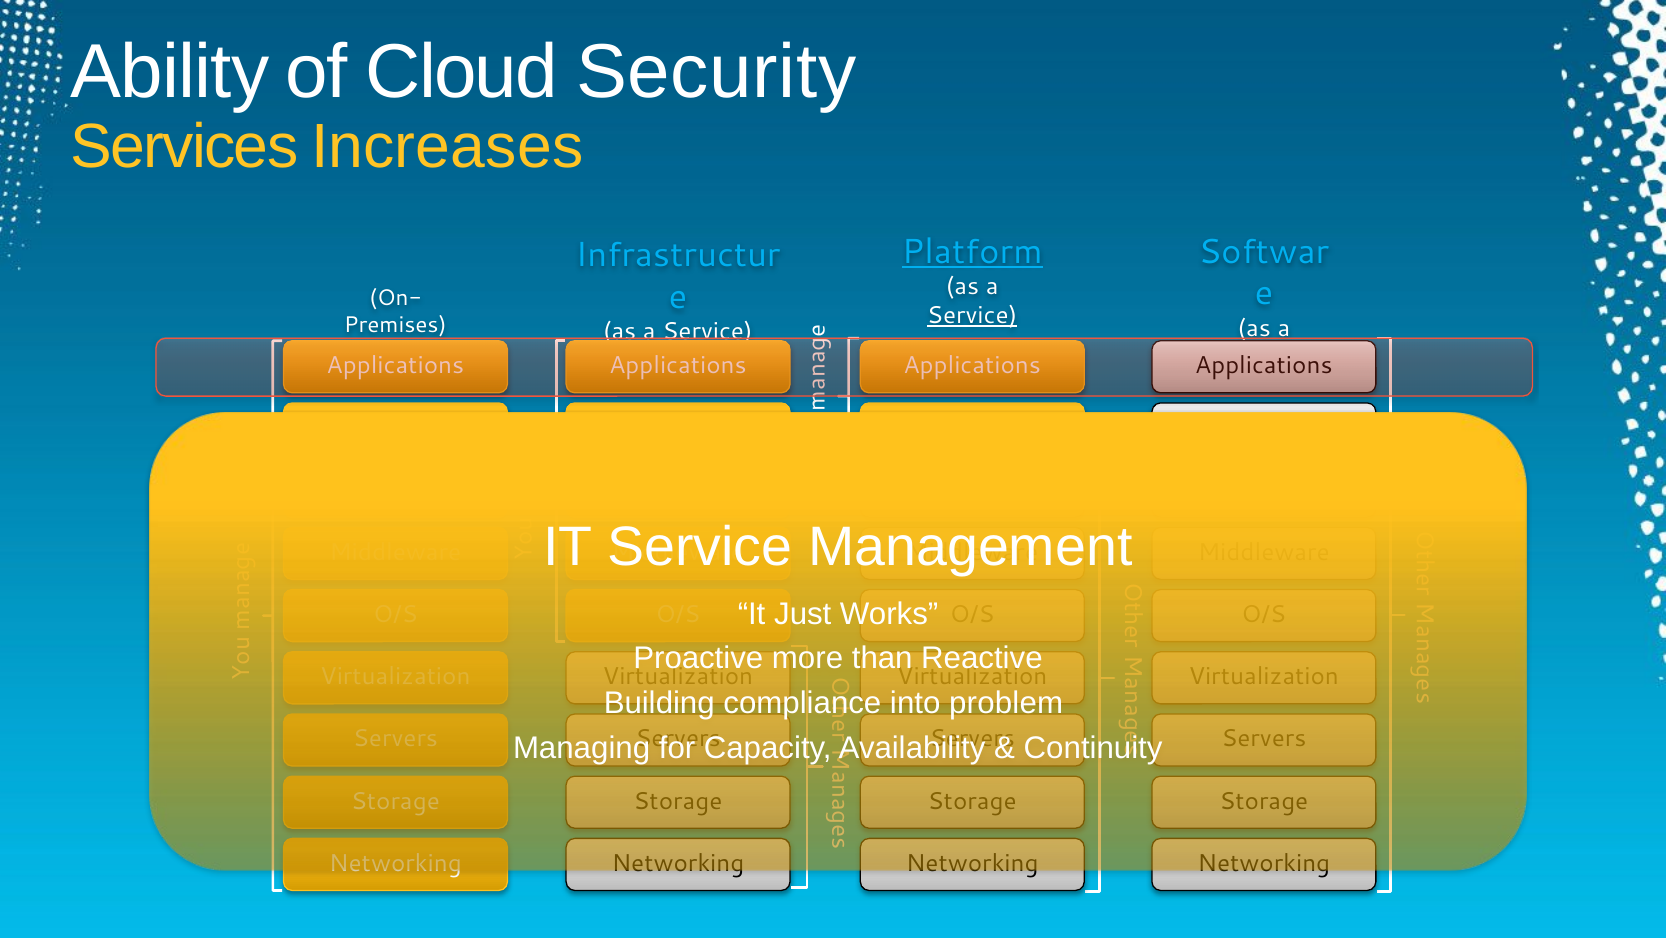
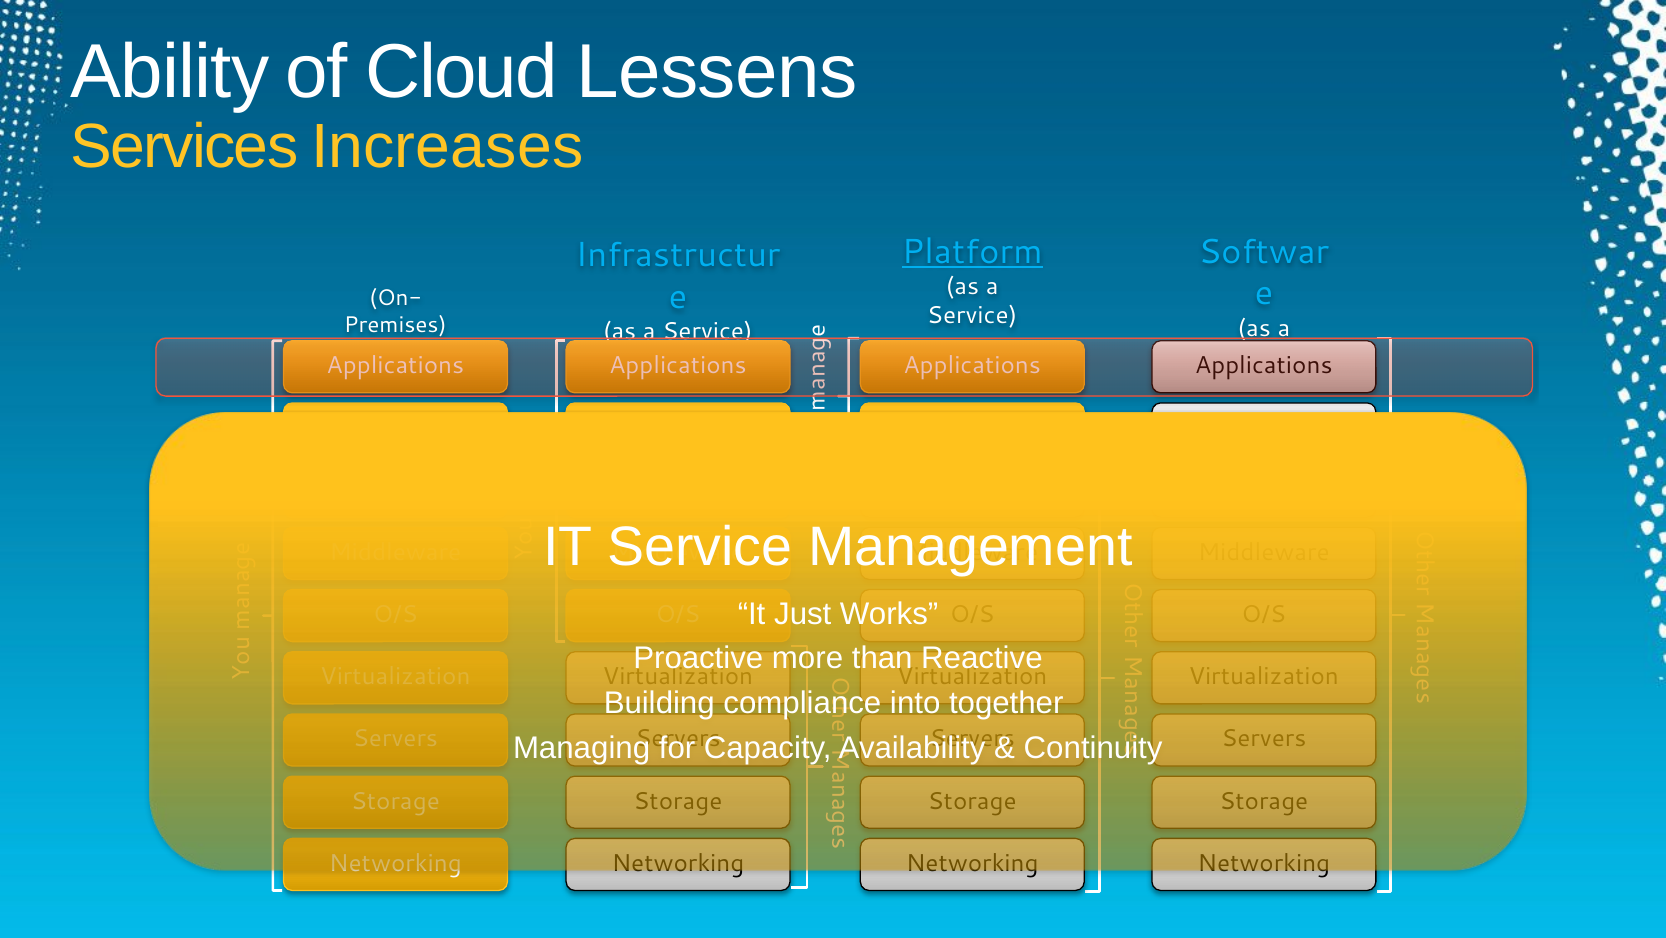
Security: Security -> Lessens
Service at (972, 315) underline: present -> none
problem: problem -> together
